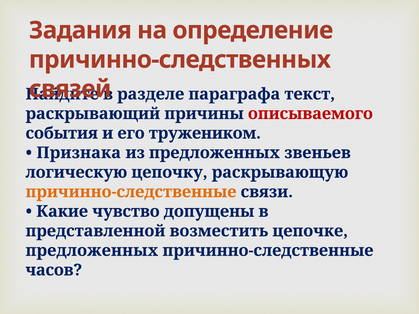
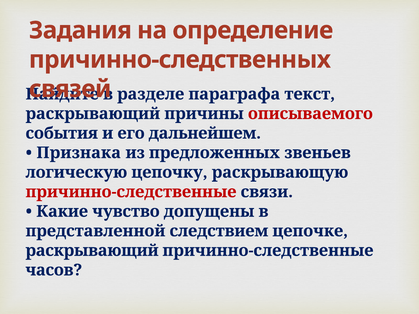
тружеником: тружеником -> дальнейшем
причинно-следственные at (131, 192) colour: orange -> red
возместить: возместить -> следствием
предложенных at (92, 251): предложенных -> раскрывающий
